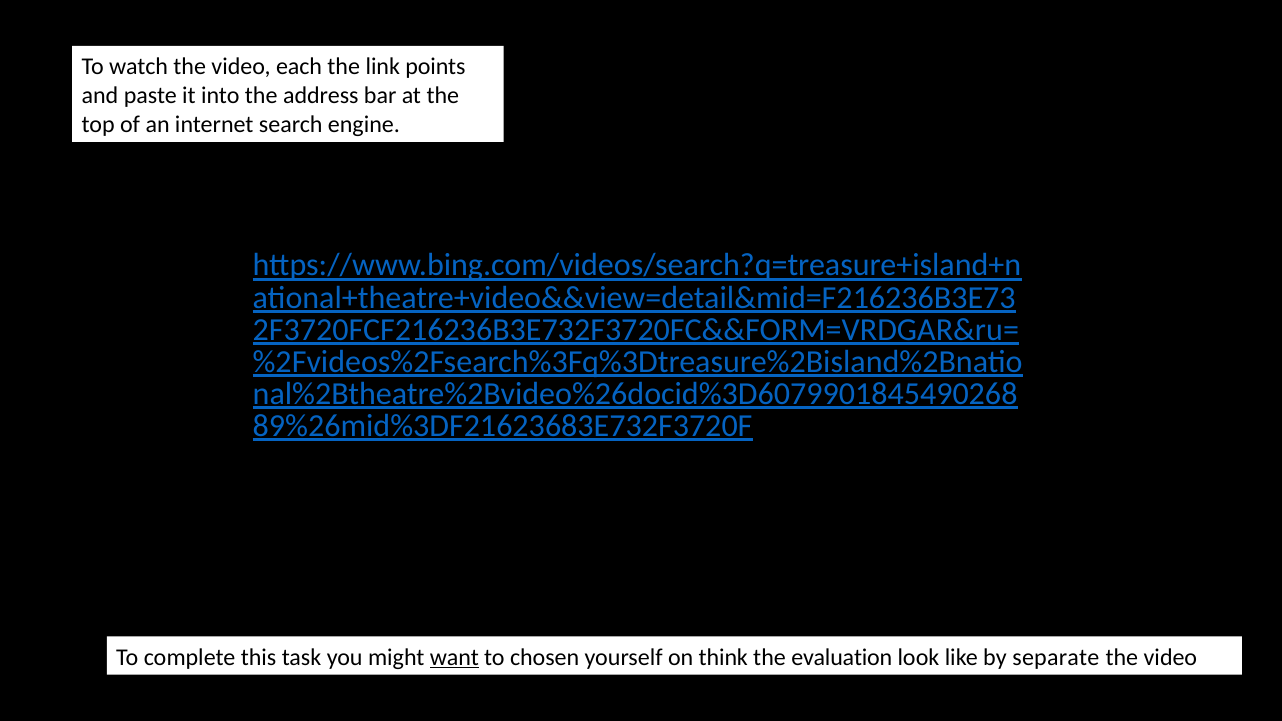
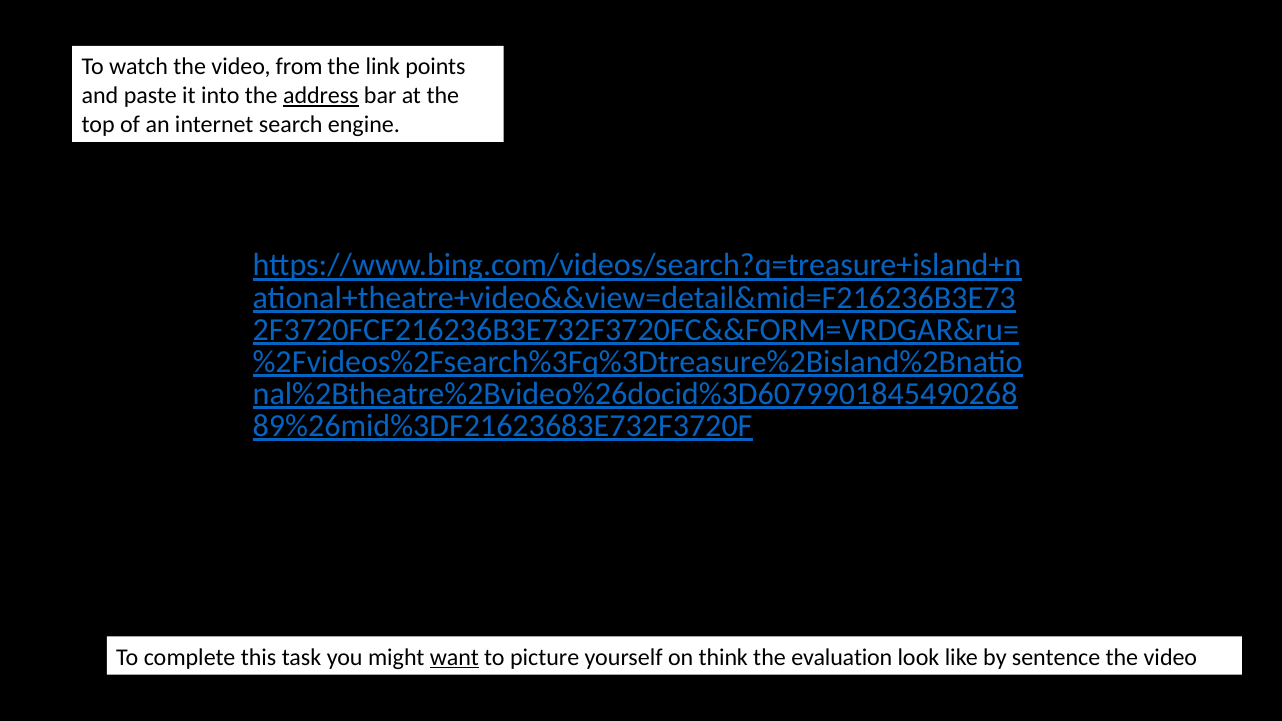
each: each -> from
address underline: none -> present
chosen: chosen -> picture
separate: separate -> sentence
